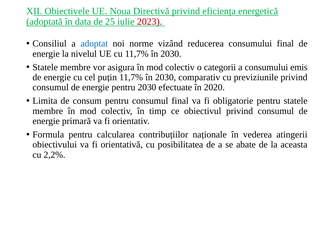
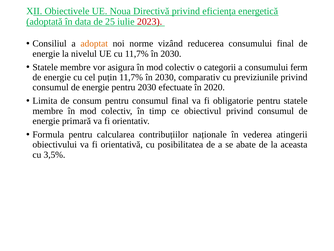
adoptat colour: blue -> orange
emis: emis -> ferm
2,2%: 2,2% -> 3,5%
